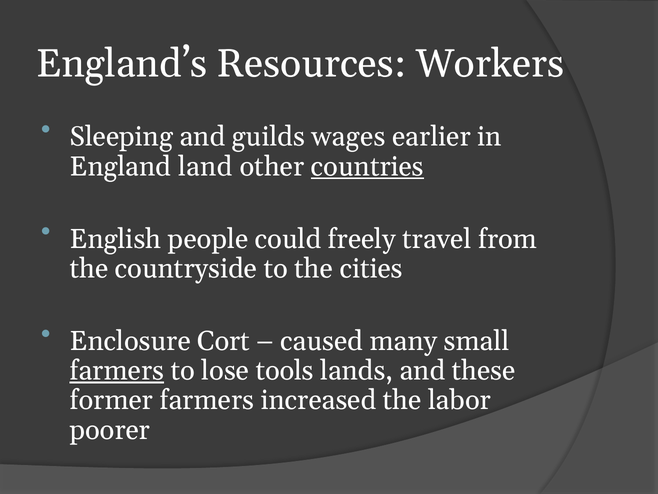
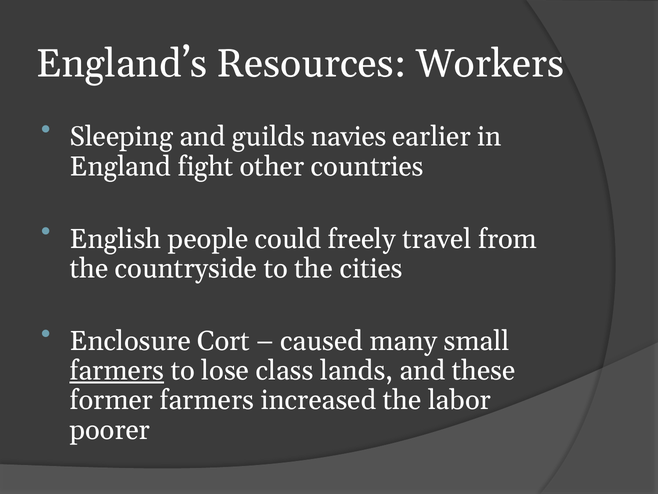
wages: wages -> navies
land: land -> fight
countries underline: present -> none
tools: tools -> class
